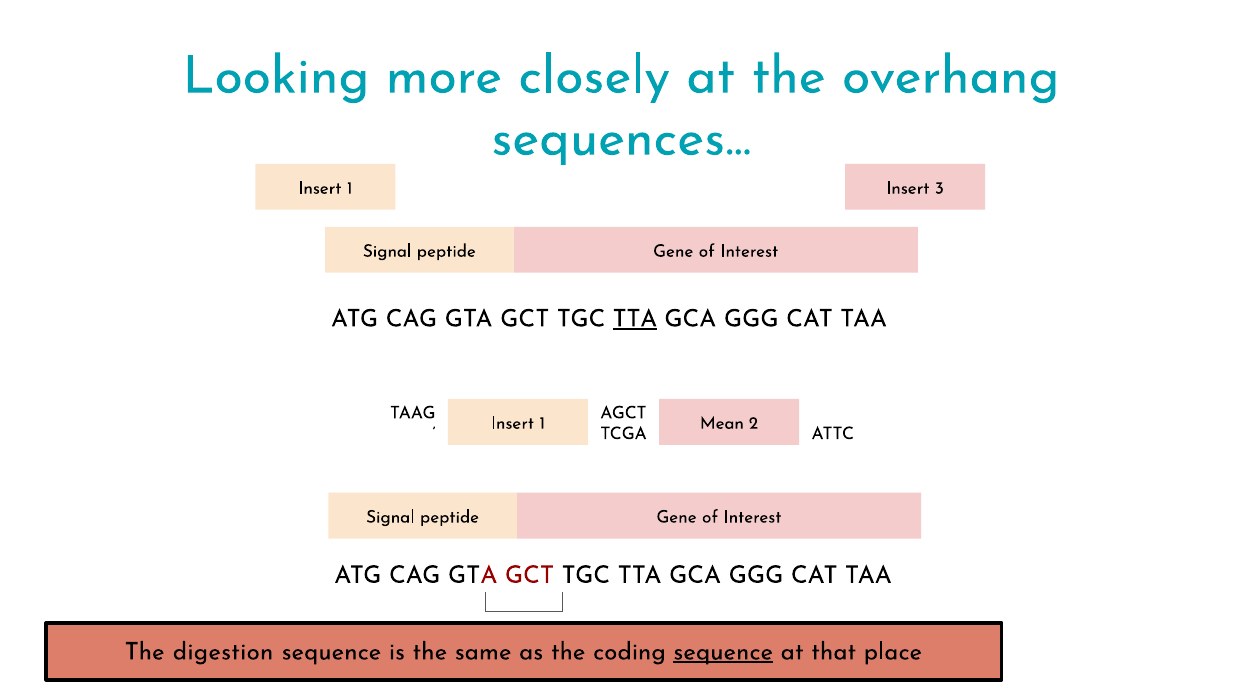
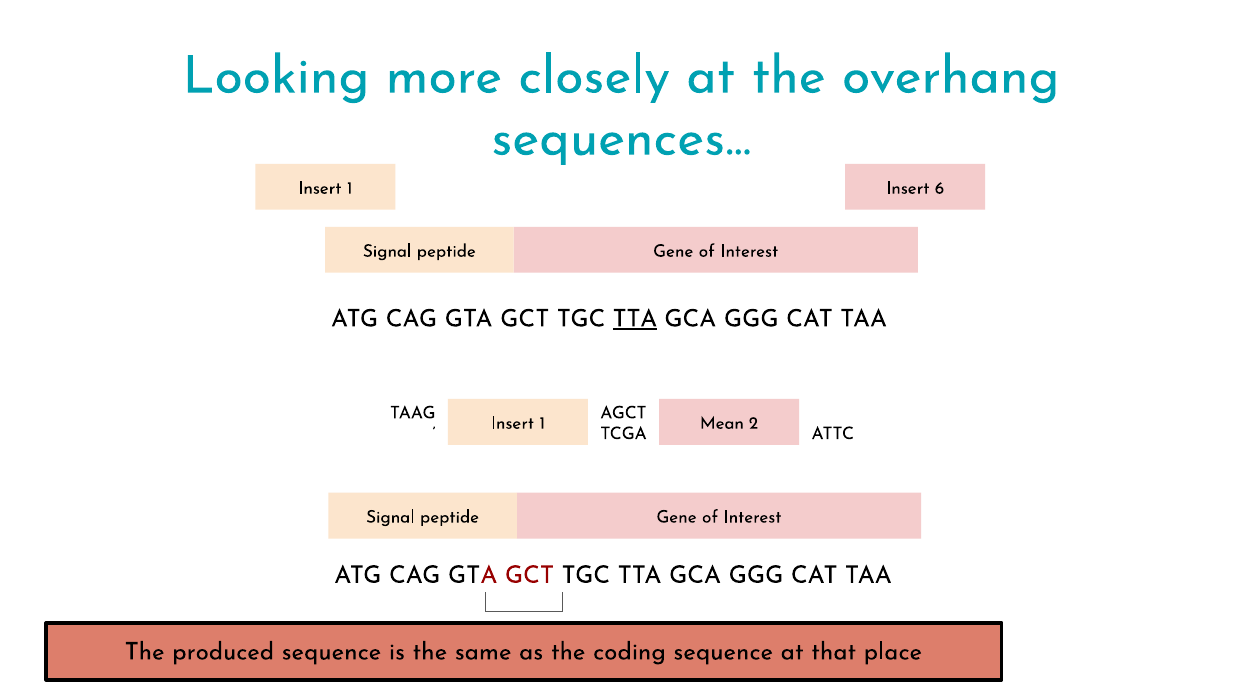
3: 3 -> 6
digestion: digestion -> produced
sequence at (723, 652) underline: present -> none
